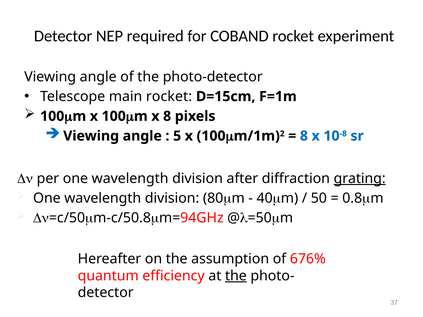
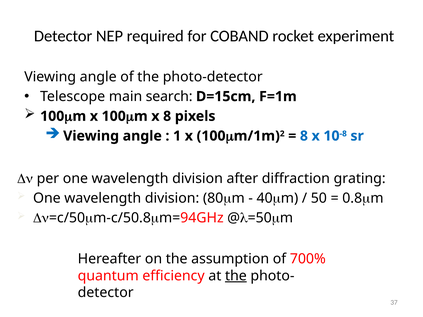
main rocket: rocket -> search
5: 5 -> 1
grating underline: present -> none
676%: 676% -> 700%
